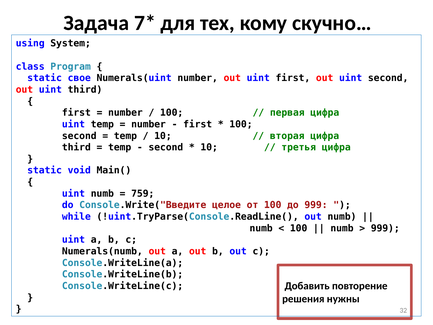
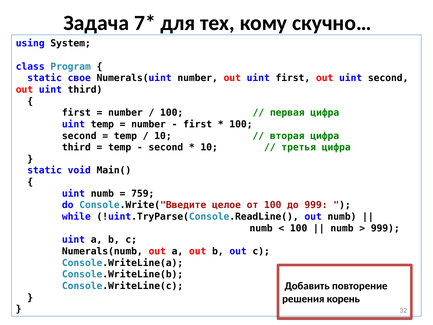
нужны: нужны -> корень
